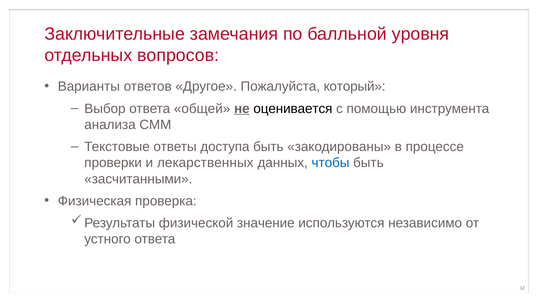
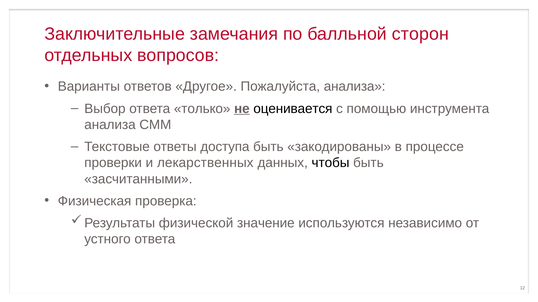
уровня: уровня -> сторон
Пожалуйста который: который -> анализа
общей: общей -> только
чтобы colour: blue -> black
